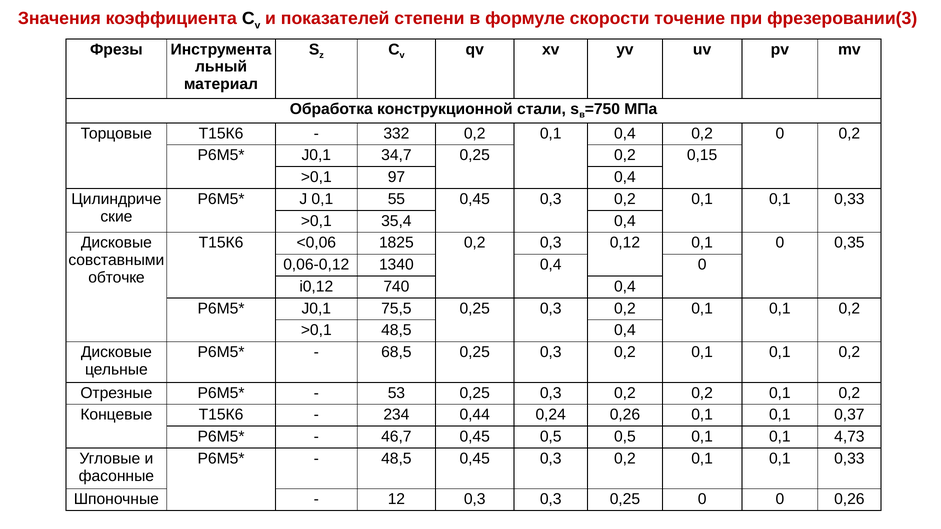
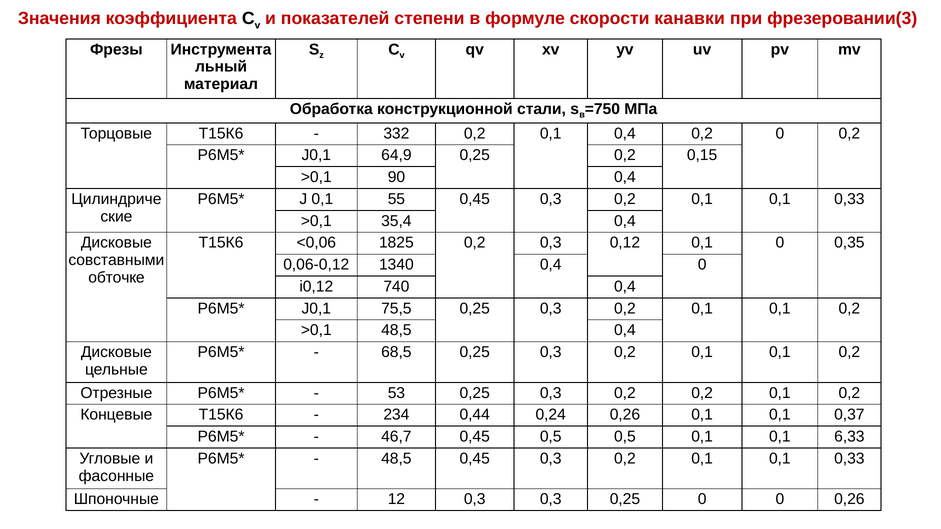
точение: точение -> канавки
34,7: 34,7 -> 64,9
97: 97 -> 90
4,73: 4,73 -> 6,33
